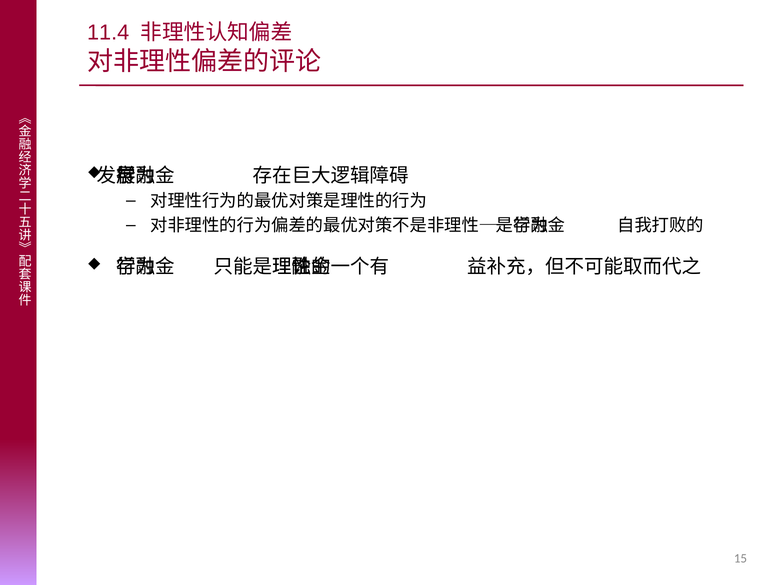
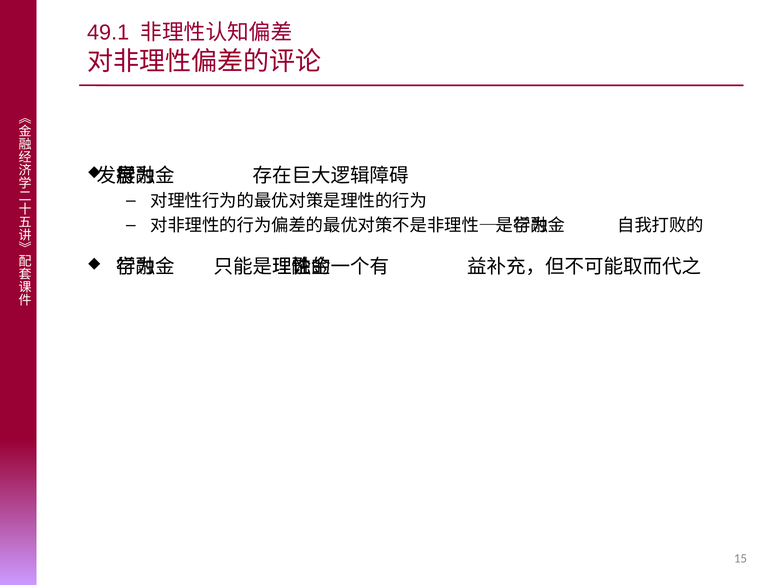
11.4: 11.4 -> 49.1
